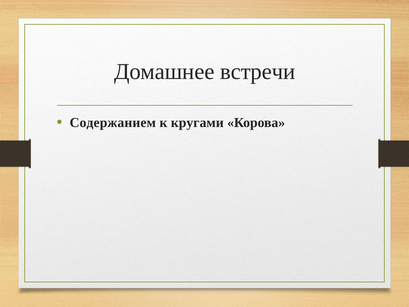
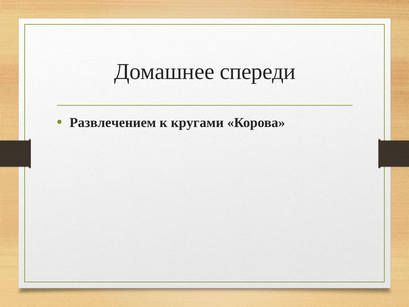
встречи: встречи -> спереди
Содержанием: Содержанием -> Развлечением
